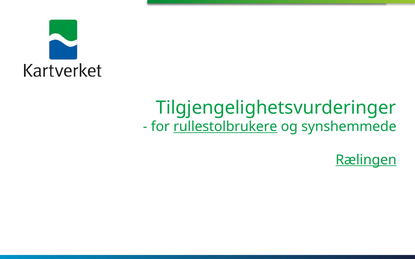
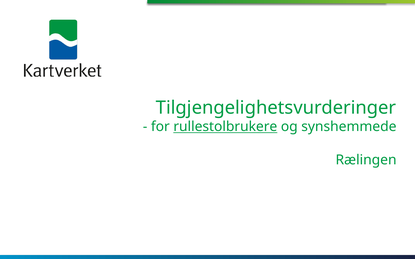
Rælingen underline: present -> none
